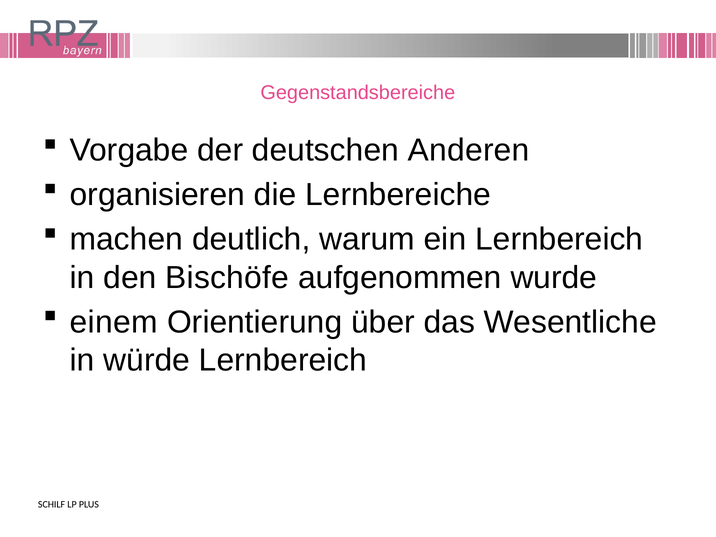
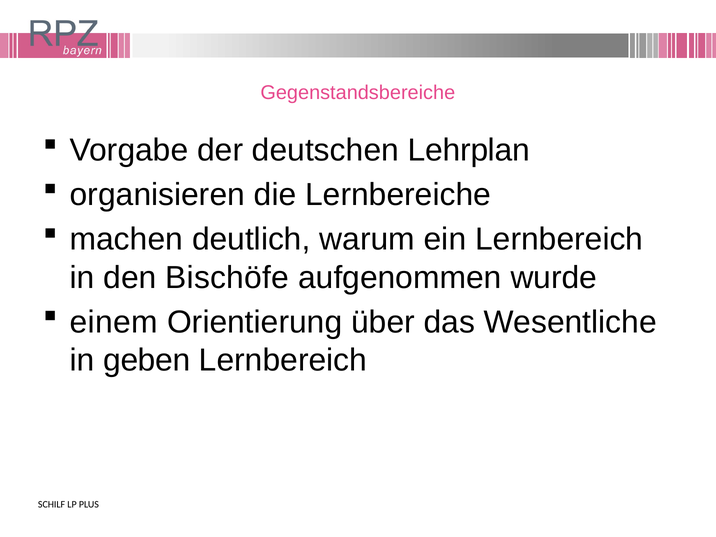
Anderen: Anderen -> Lehrplan
würde: würde -> geben
